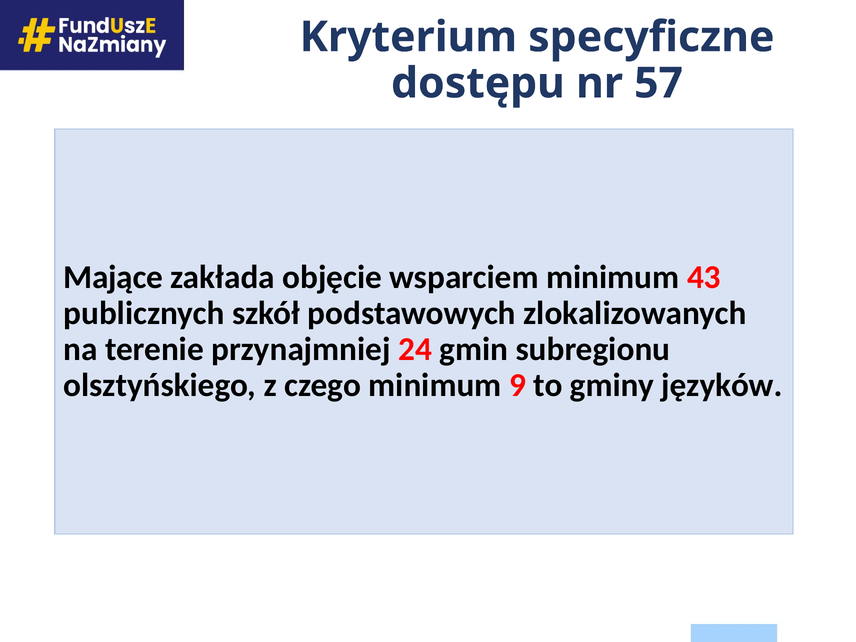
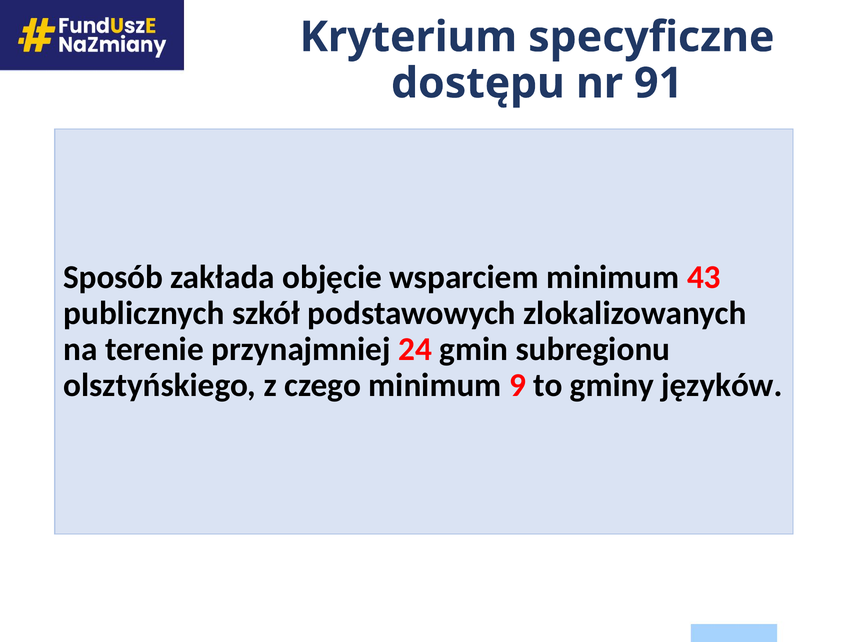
57: 57 -> 91
Mające: Mające -> Sposób
